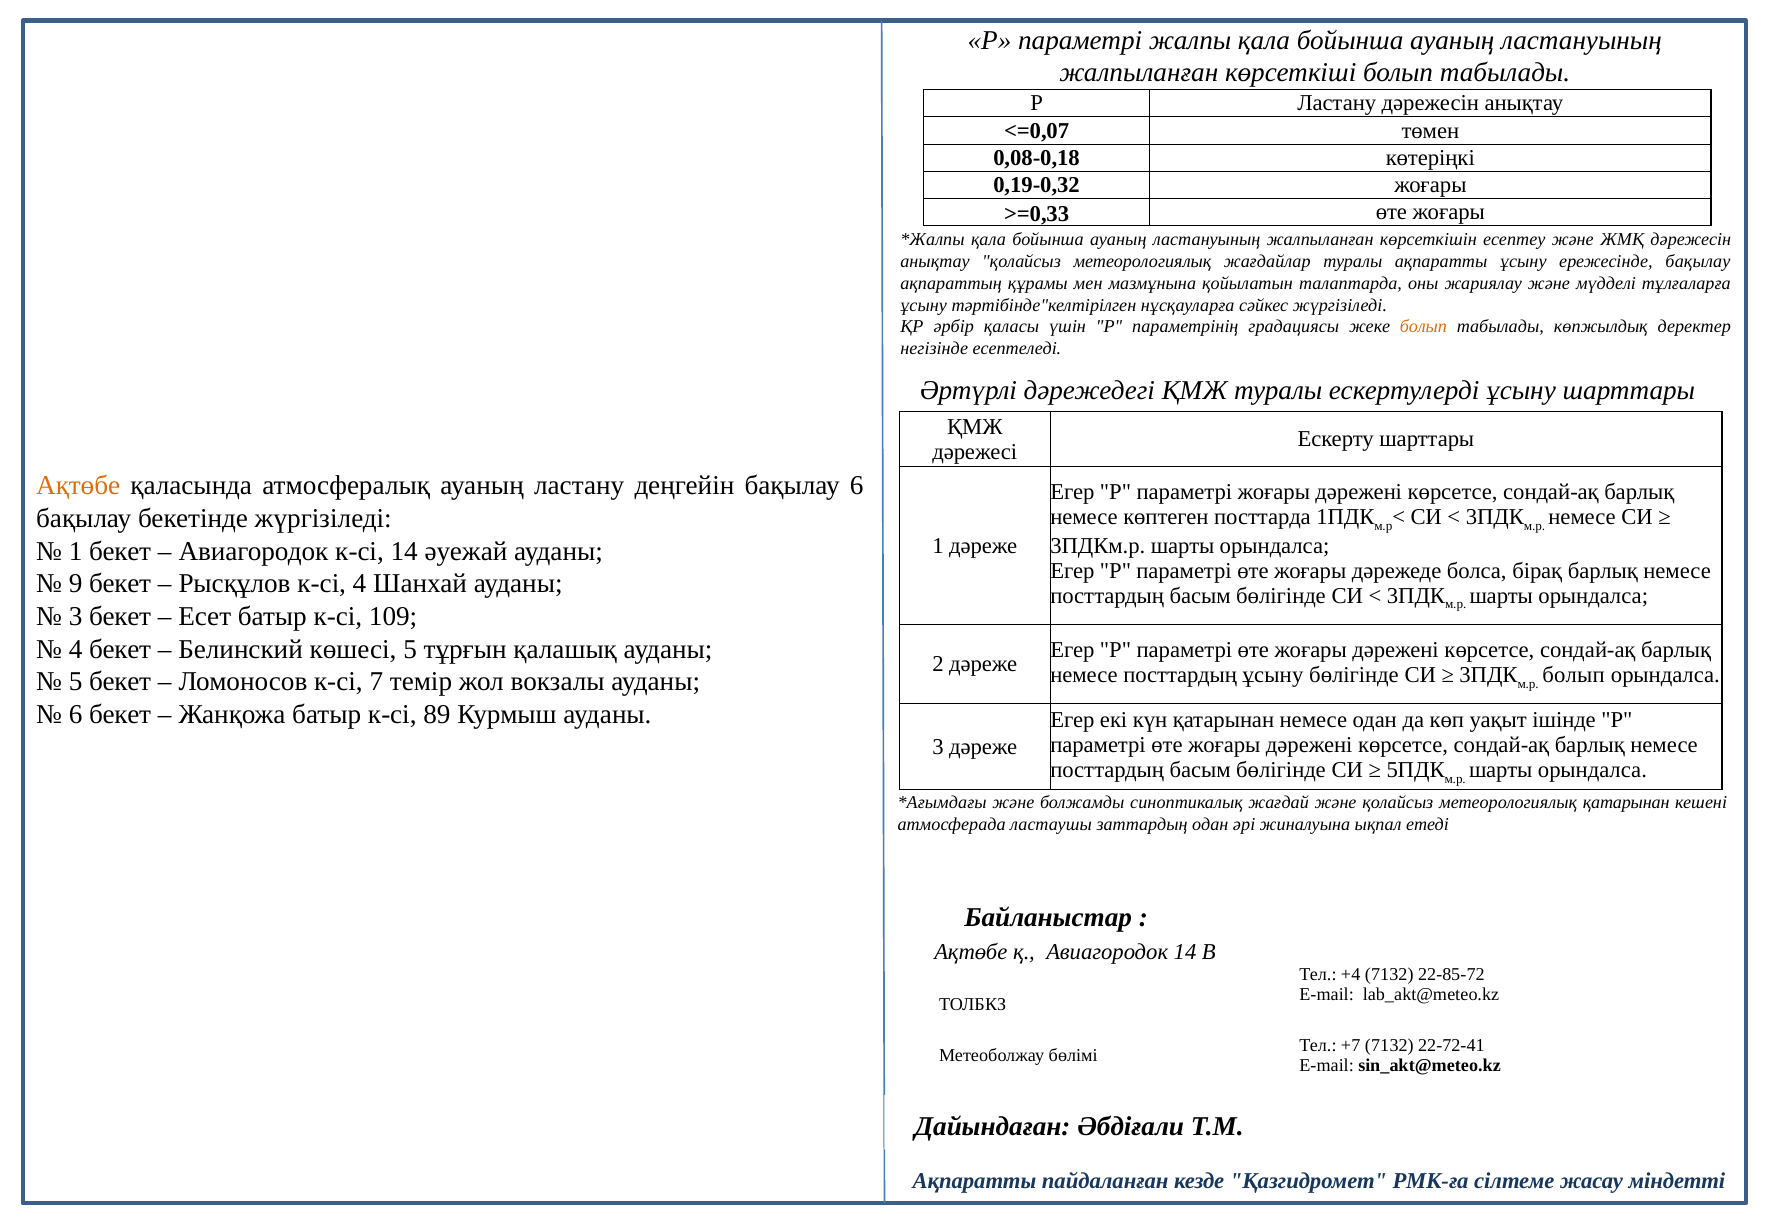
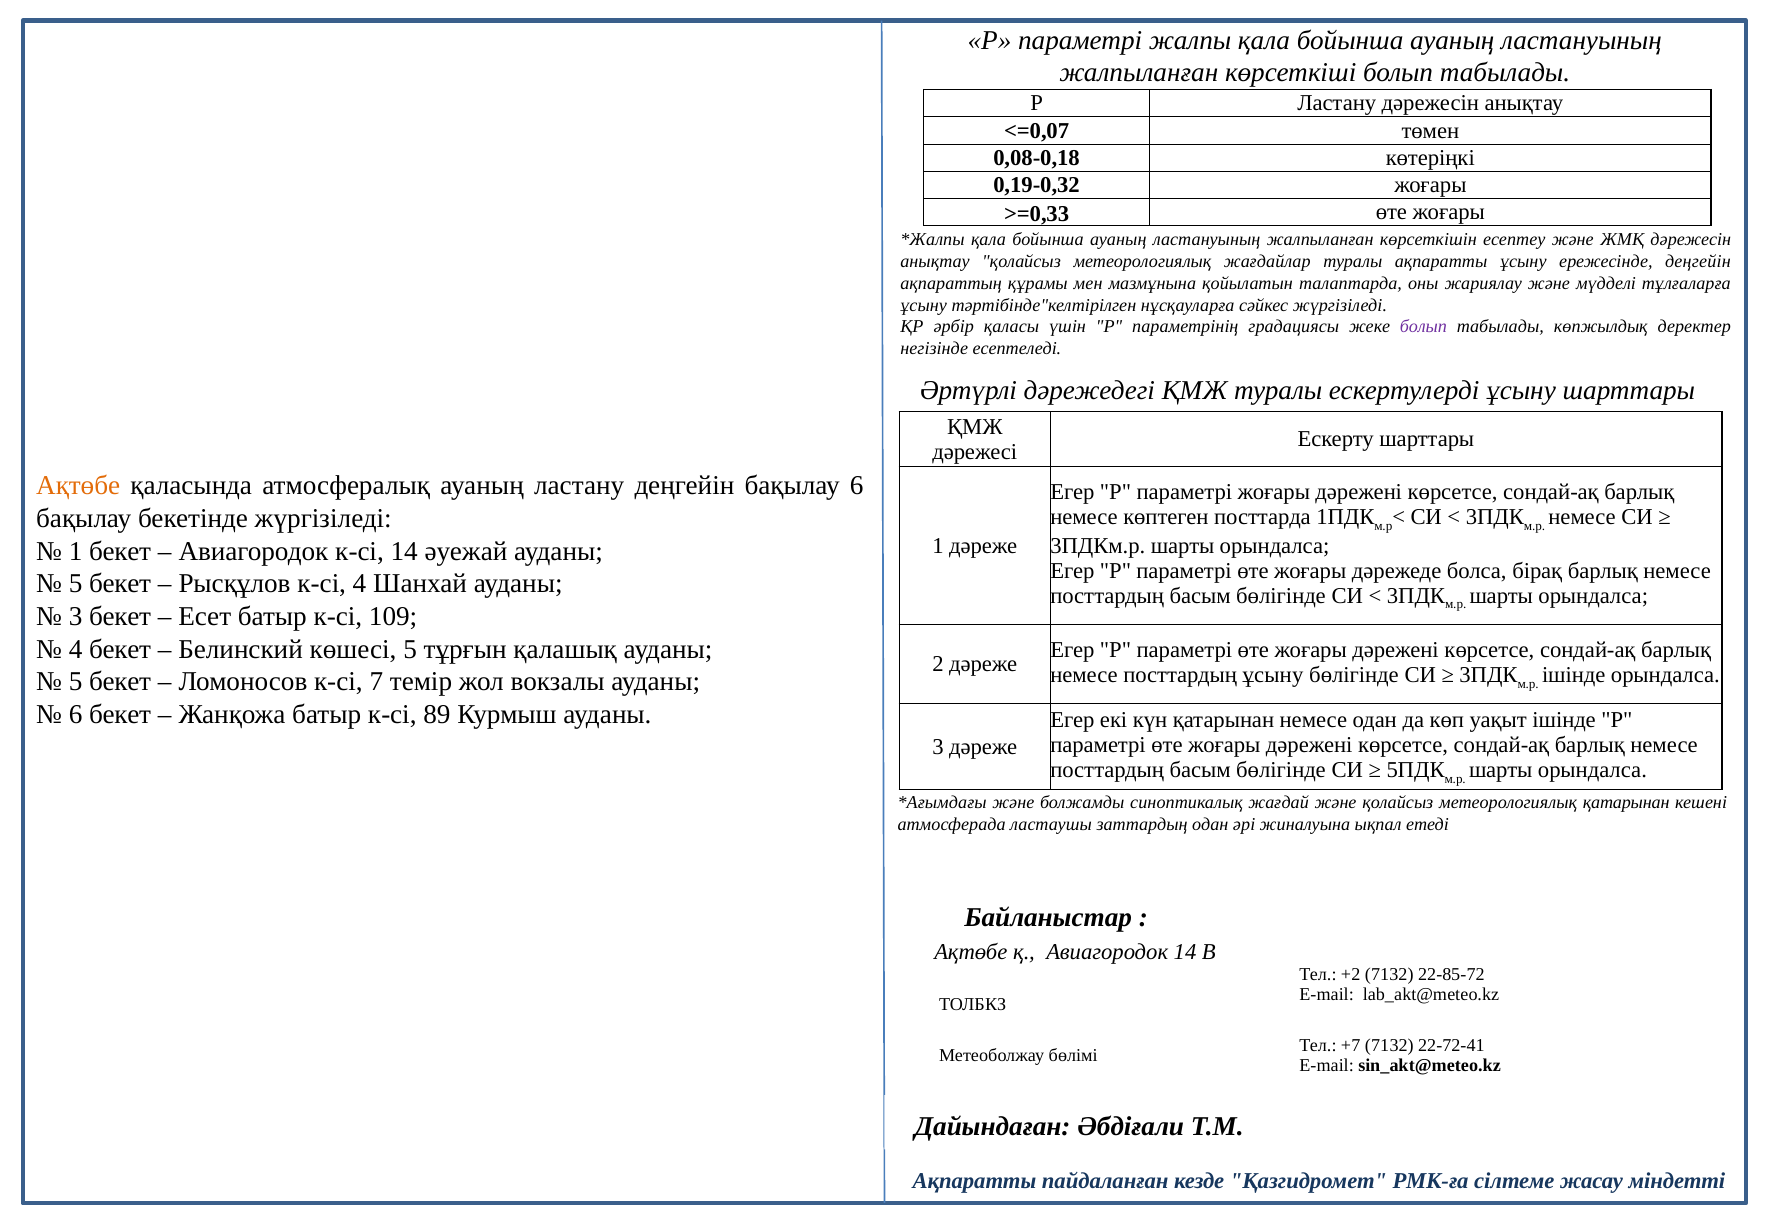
ережесінде бақылау: бақылау -> деңгейін
болып at (1423, 327) colour: orange -> purple
9 at (76, 584): 9 -> 5
болып at (1574, 676): болып -> ішінде
+4: +4 -> +2
